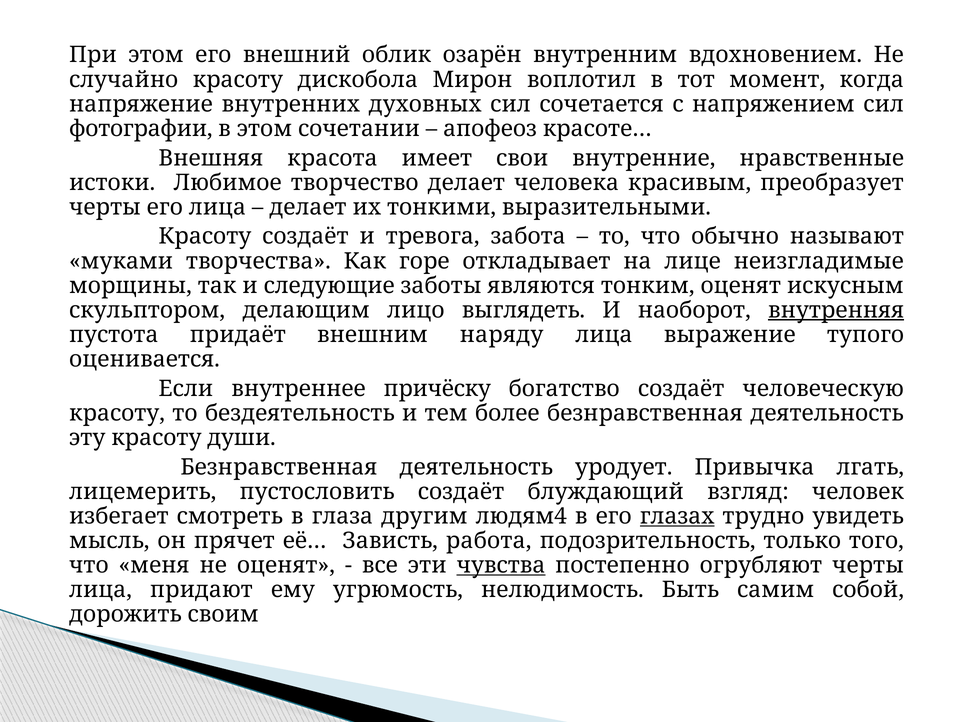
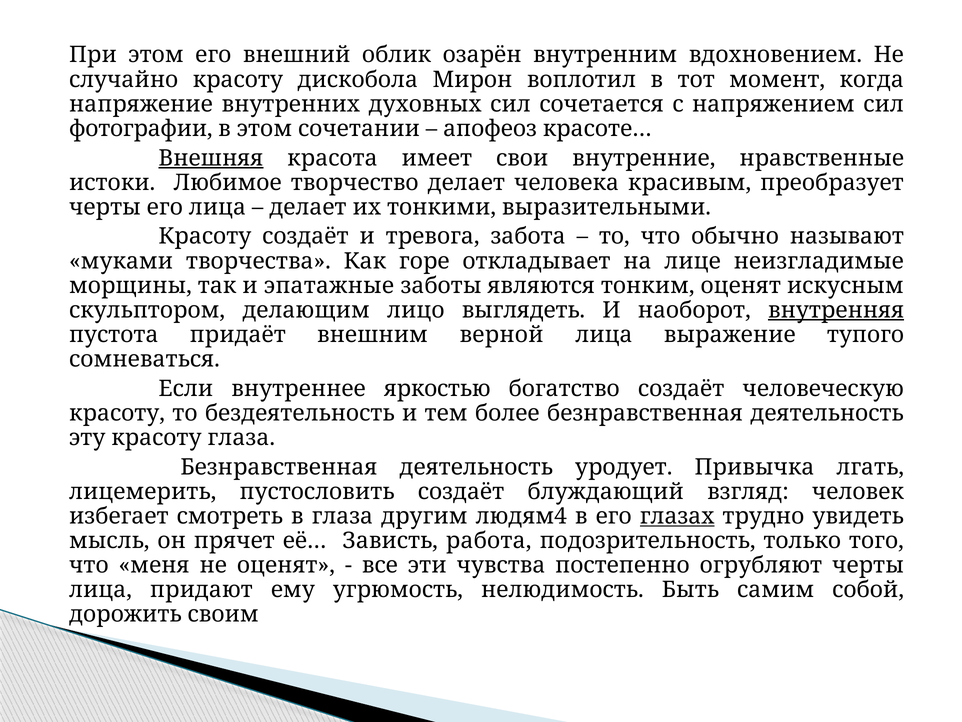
Внешняя underline: none -> present
следующие: следующие -> эпатажные
наряду: наряду -> верной
оценивается: оценивается -> сомневаться
причёску: причёску -> яркостью
красоту души: души -> глаза
чувства underline: present -> none
